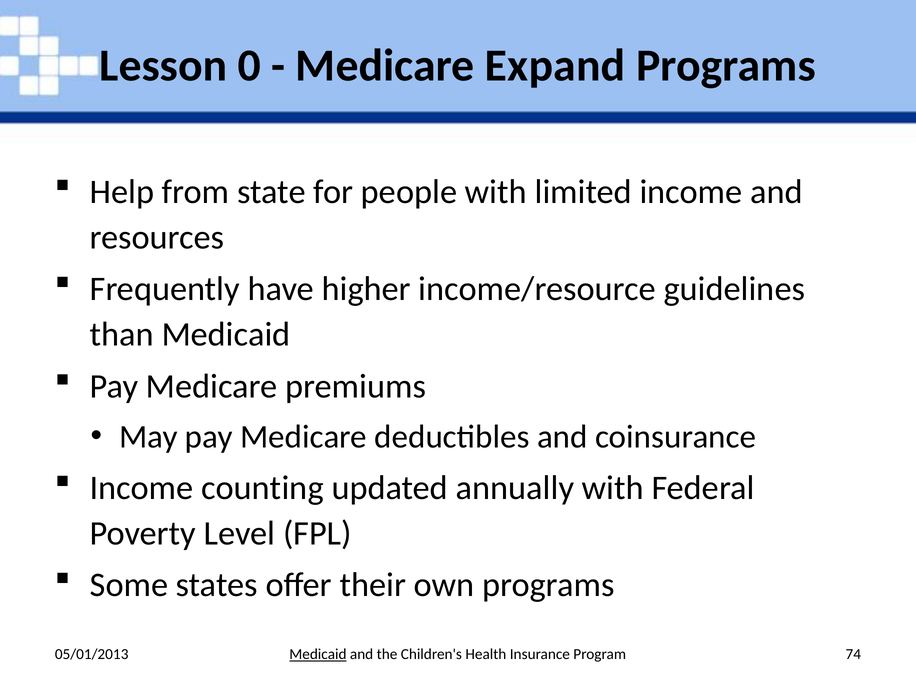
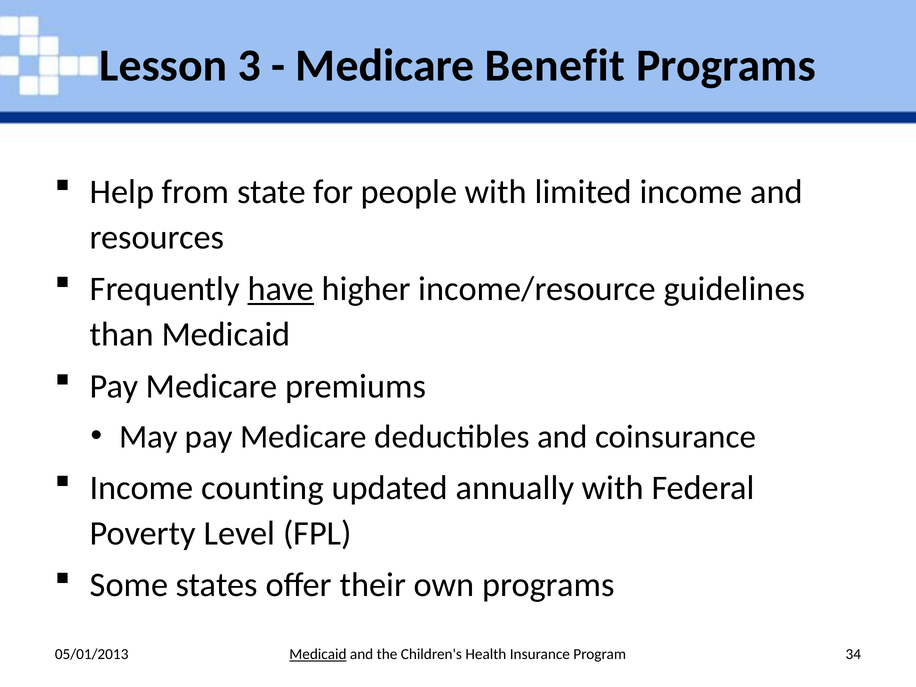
0: 0 -> 3
Expand: Expand -> Benefit
have underline: none -> present
74: 74 -> 34
